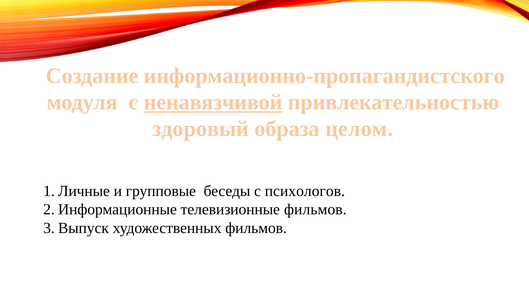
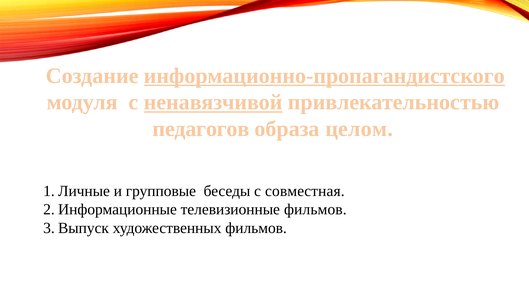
информационно-пропагандистского underline: none -> present
здоровый: здоровый -> педагогов
психологов: психологов -> совместная
